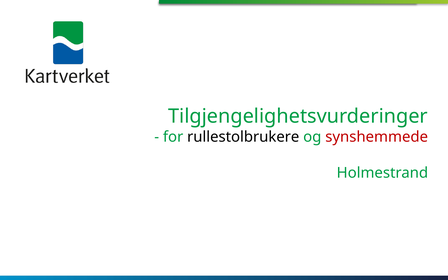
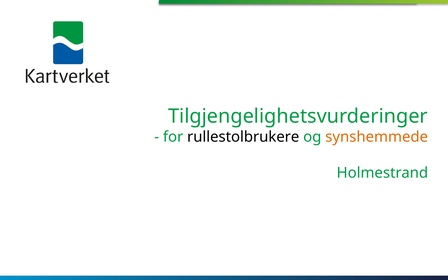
synshemmede colour: red -> orange
